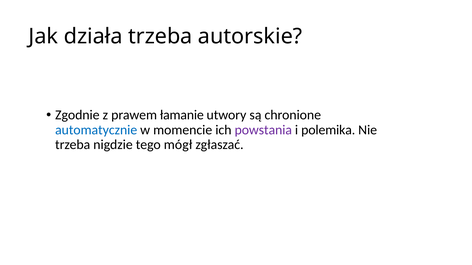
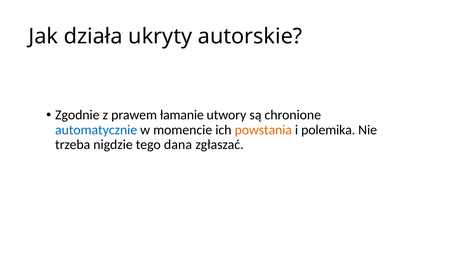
działa trzeba: trzeba -> ukryty
powstania colour: purple -> orange
mógł: mógł -> dana
